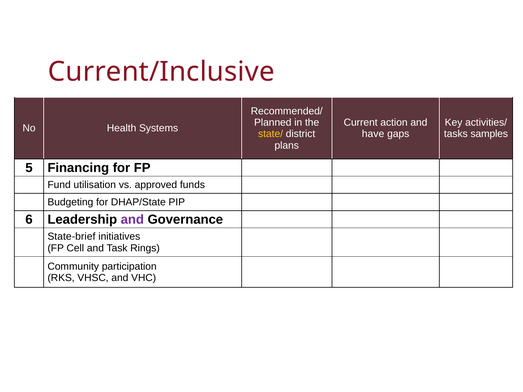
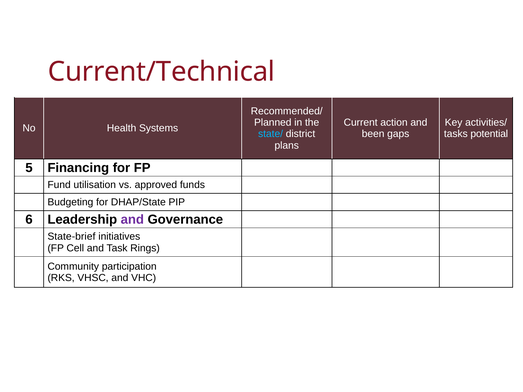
Current/Inclusive: Current/Inclusive -> Current/Technical
state/ colour: yellow -> light blue
have: have -> been
samples: samples -> potential
